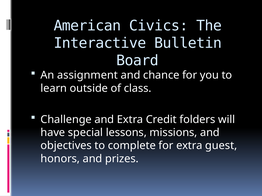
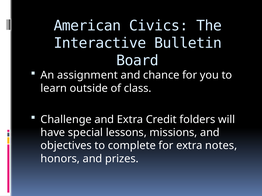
guest: guest -> notes
